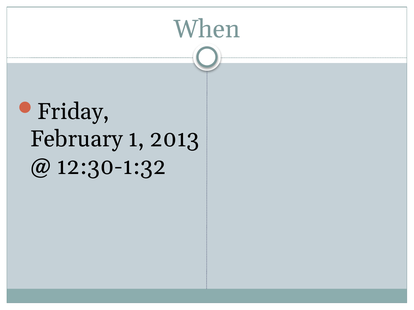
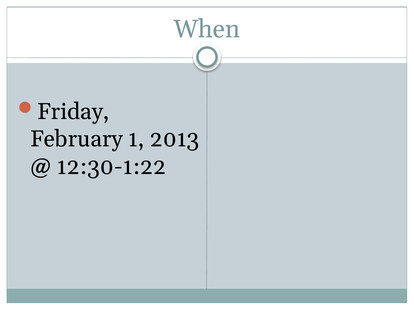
12:30-1:32: 12:30-1:32 -> 12:30-1:22
